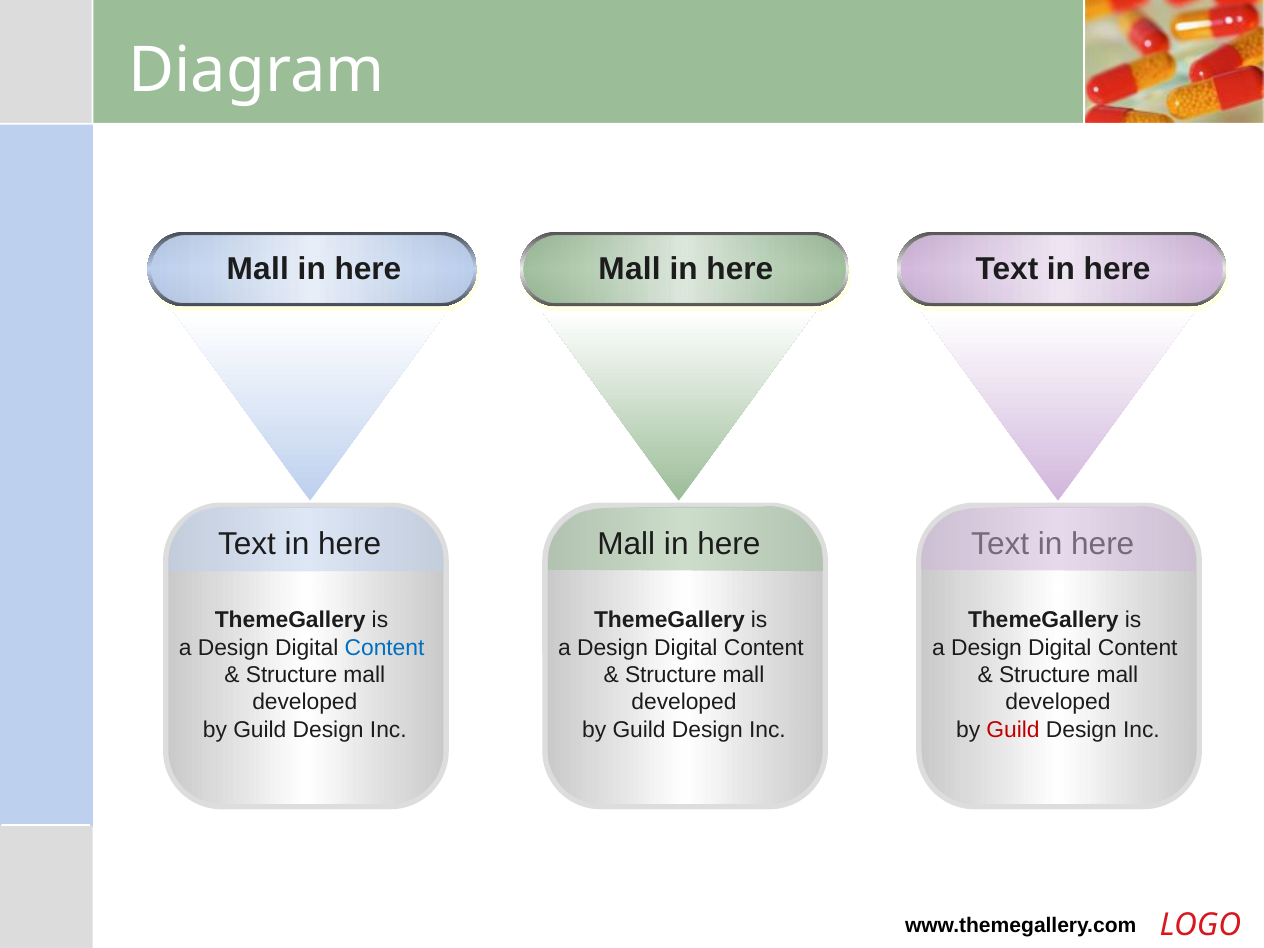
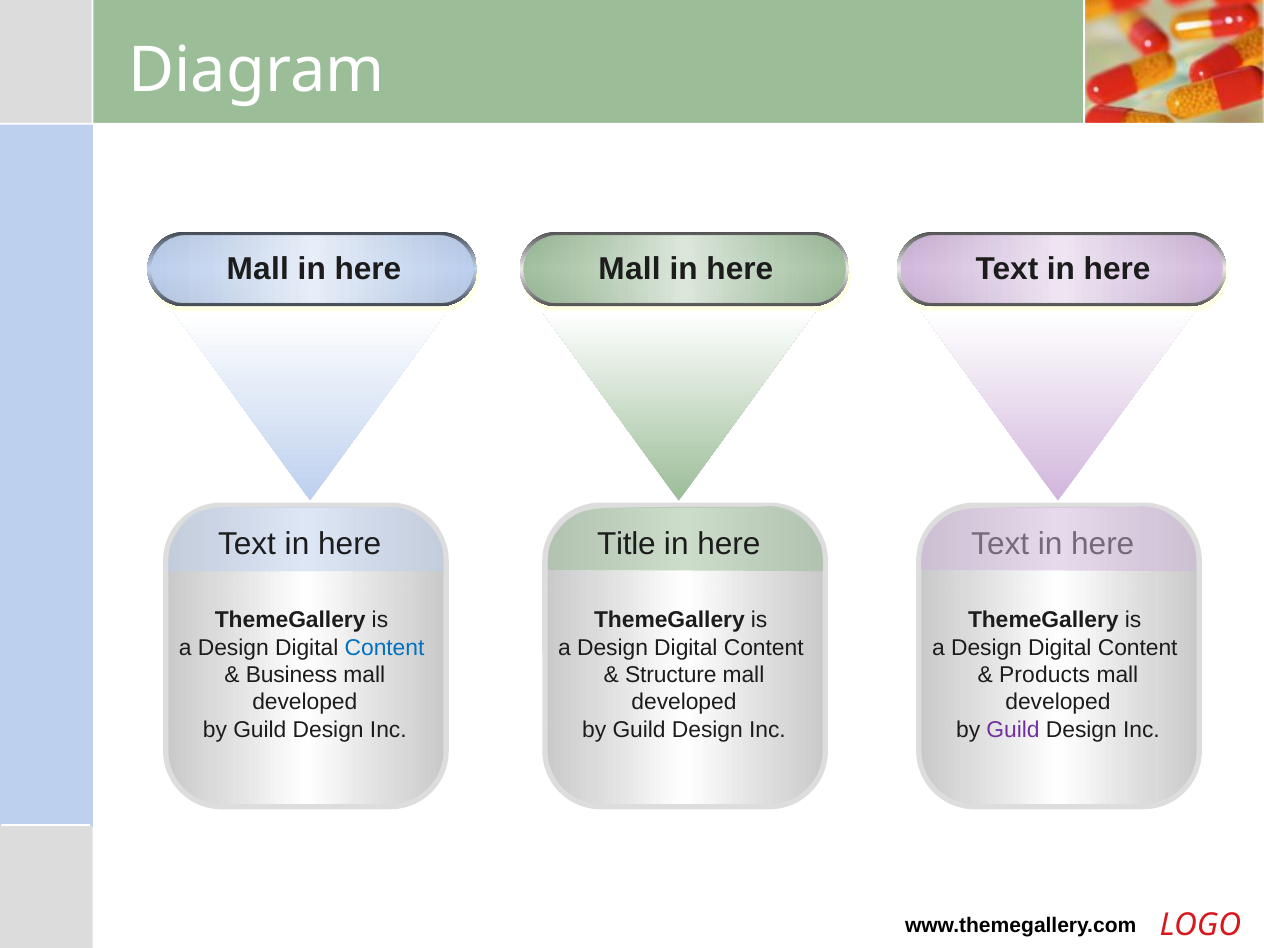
Mall at (626, 544): Mall -> Title
Structure at (292, 675): Structure -> Business
Structure at (1045, 675): Structure -> Products
Guild at (1013, 730) colour: red -> purple
